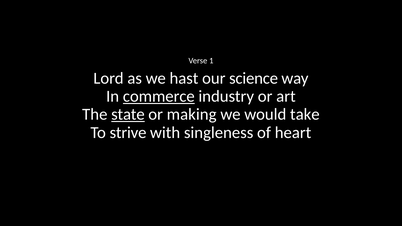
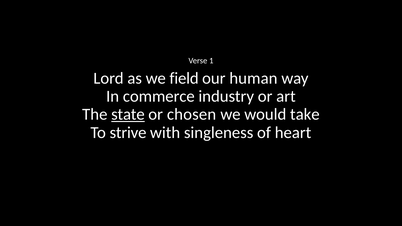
hast: hast -> field
science: science -> human
commerce underline: present -> none
making: making -> chosen
